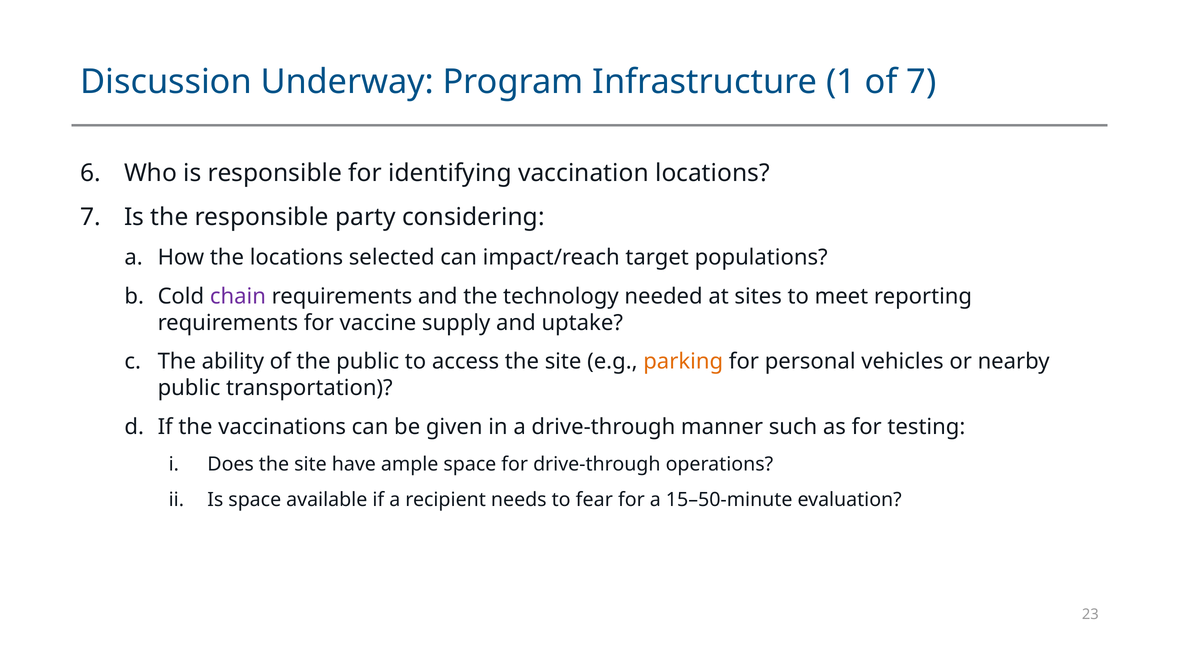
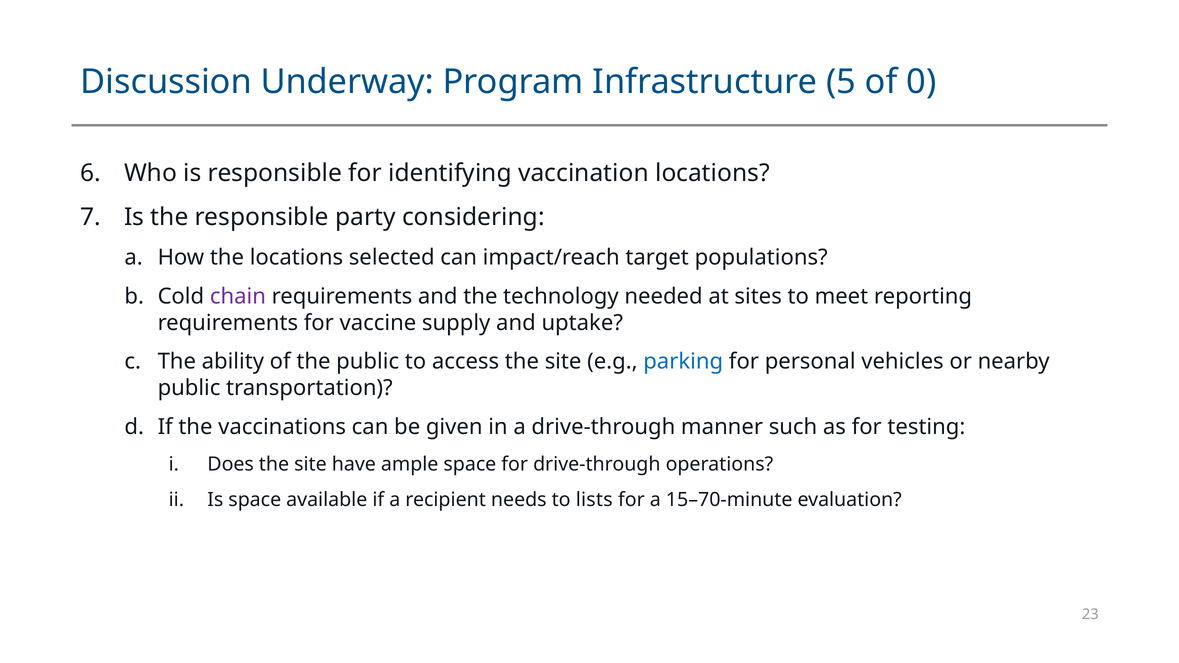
1: 1 -> 5
of 7: 7 -> 0
parking colour: orange -> blue
fear: fear -> lists
15–50-minute: 15–50-minute -> 15–70-minute
